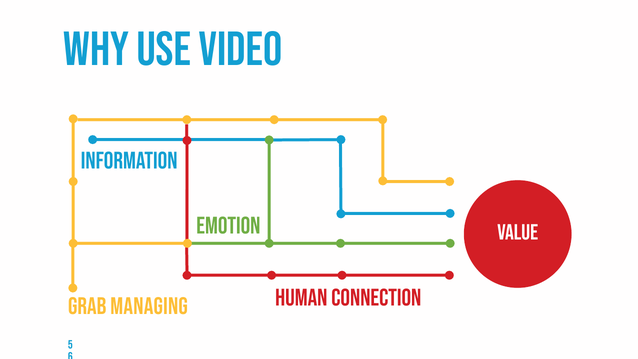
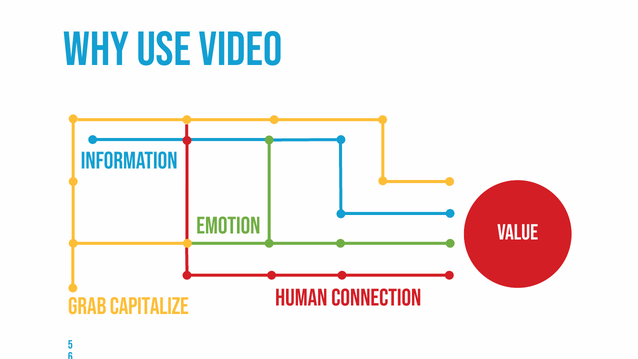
managing: managing -> capitalize
